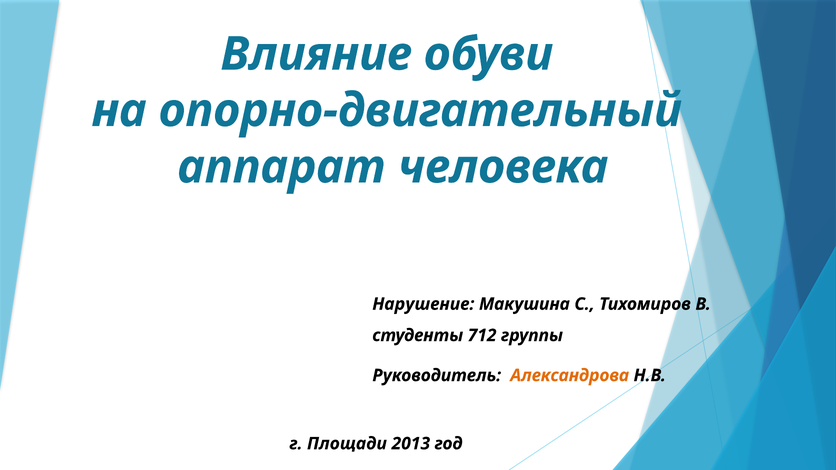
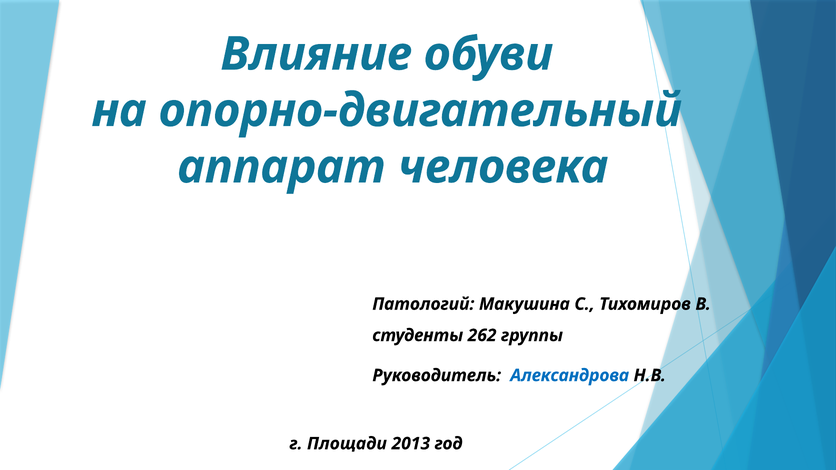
Нарушение: Нарушение -> Патологий
712: 712 -> 262
Александрова colour: orange -> blue
